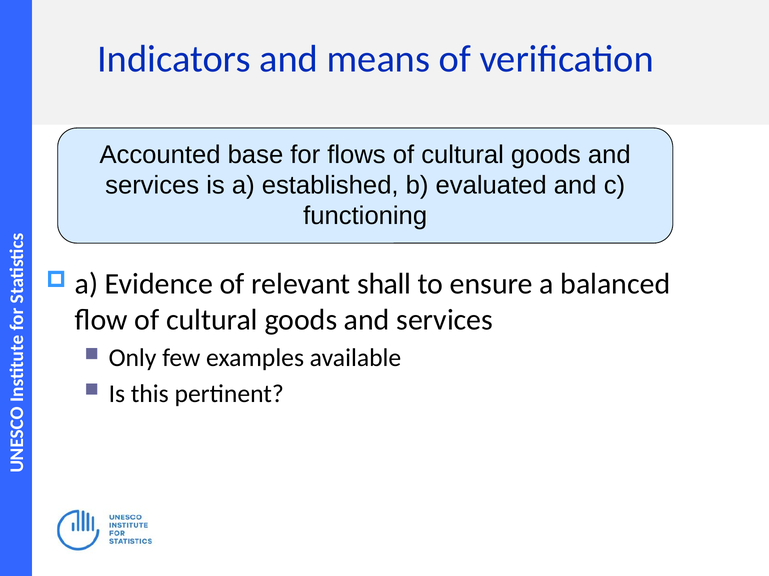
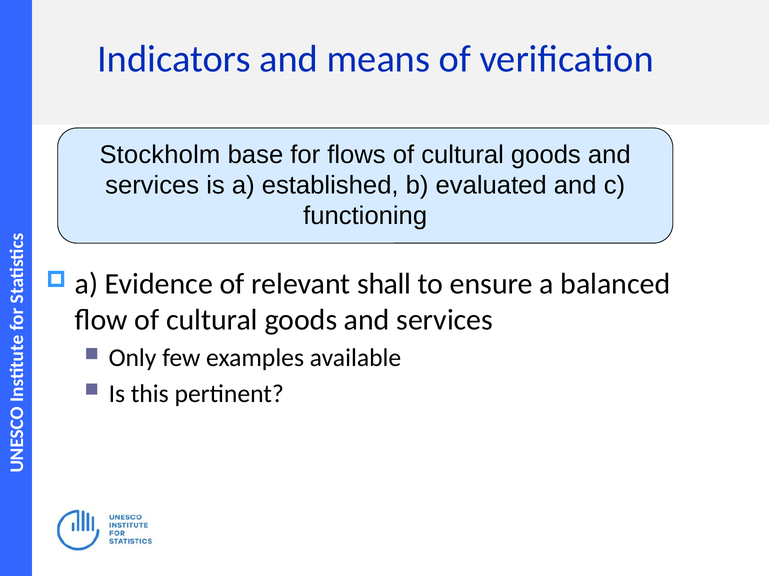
Accounted: Accounted -> Stockholm
